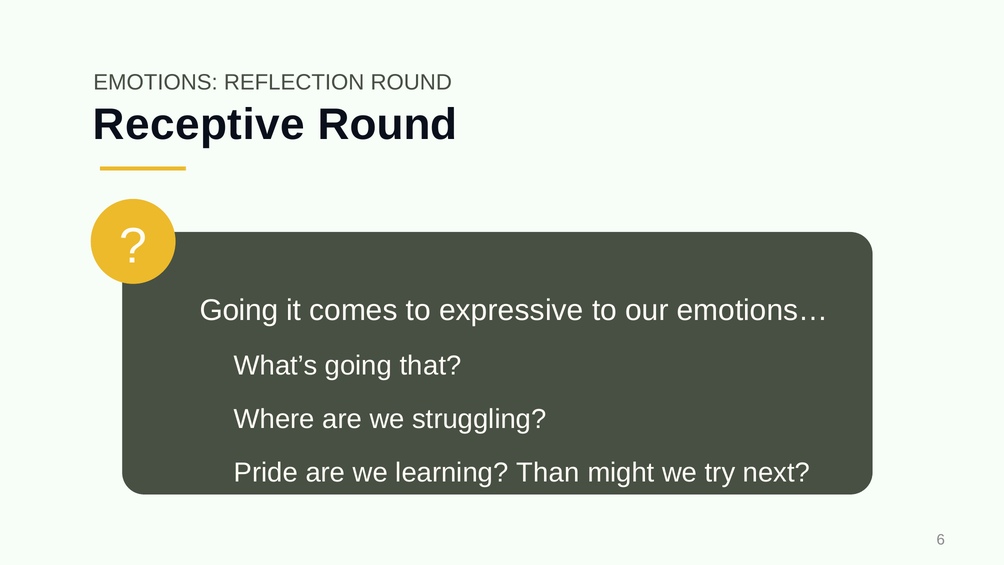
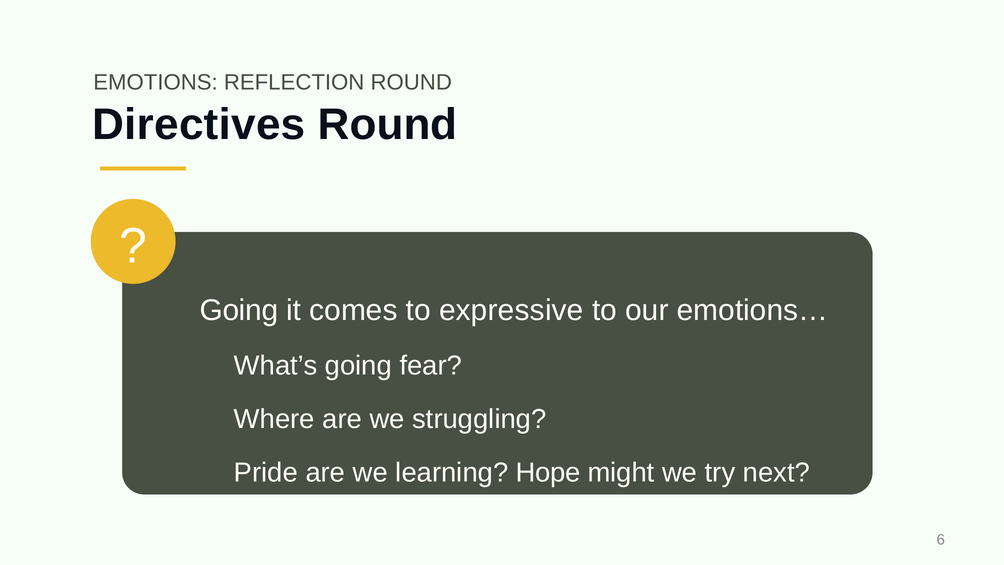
Receptive: Receptive -> Directives
that: that -> fear
Than: Than -> Hope
